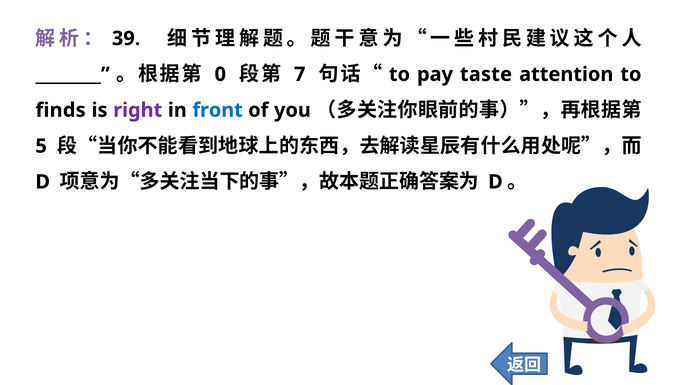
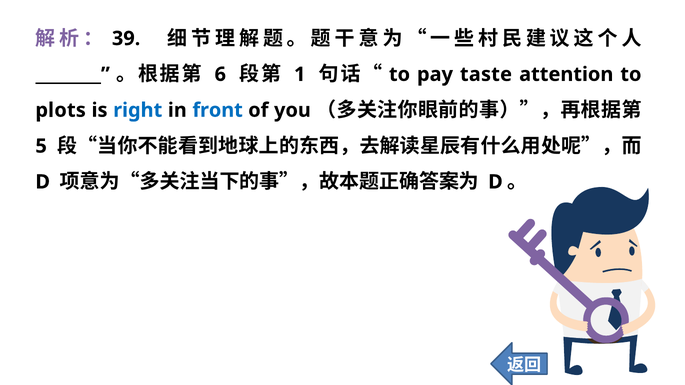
0: 0 -> 6
7: 7 -> 1
finds: finds -> plots
right colour: purple -> blue
